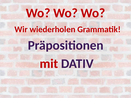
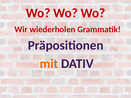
mit colour: red -> orange
